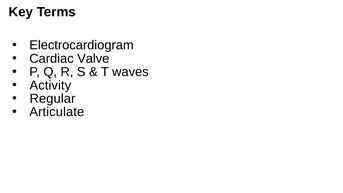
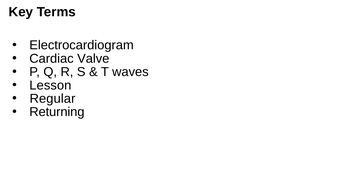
Activity: Activity -> Lesson
Articulate: Articulate -> Returning
